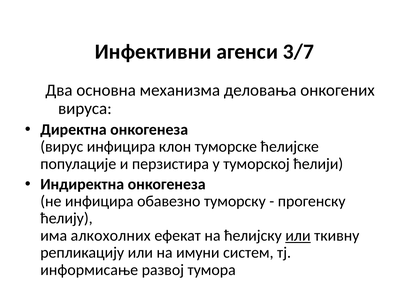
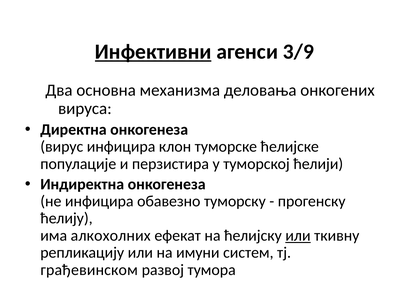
Инфективни underline: none -> present
3/7: 3/7 -> 3/9
информисање: информисање -> грађевинском
